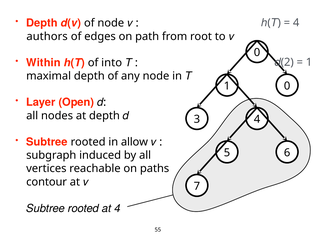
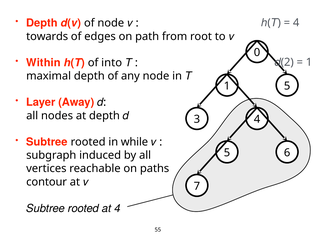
authors: authors -> towards
0 at (287, 86): 0 -> 5
Open: Open -> Away
allow: allow -> while
